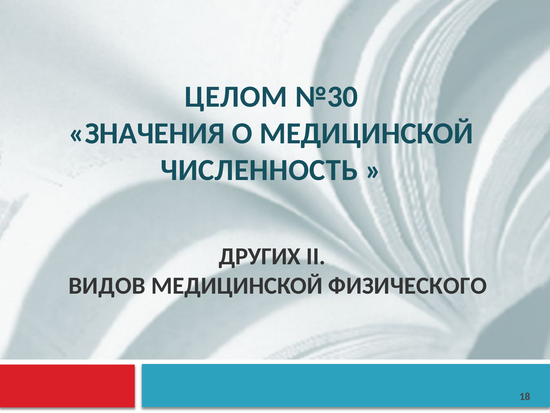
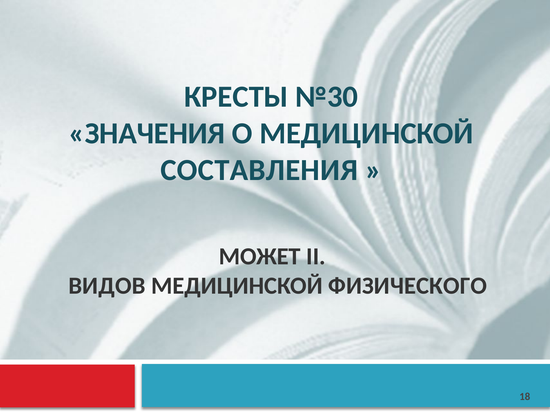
ЦЕЛОМ: ЦЕЛОМ -> КРЕСТЫ
ЧИСЛЕННОСТЬ: ЧИСЛЕННОСТЬ -> СОСТАВЛЕНИЯ
ДРУГИХ: ДРУГИХ -> МОЖЕТ
